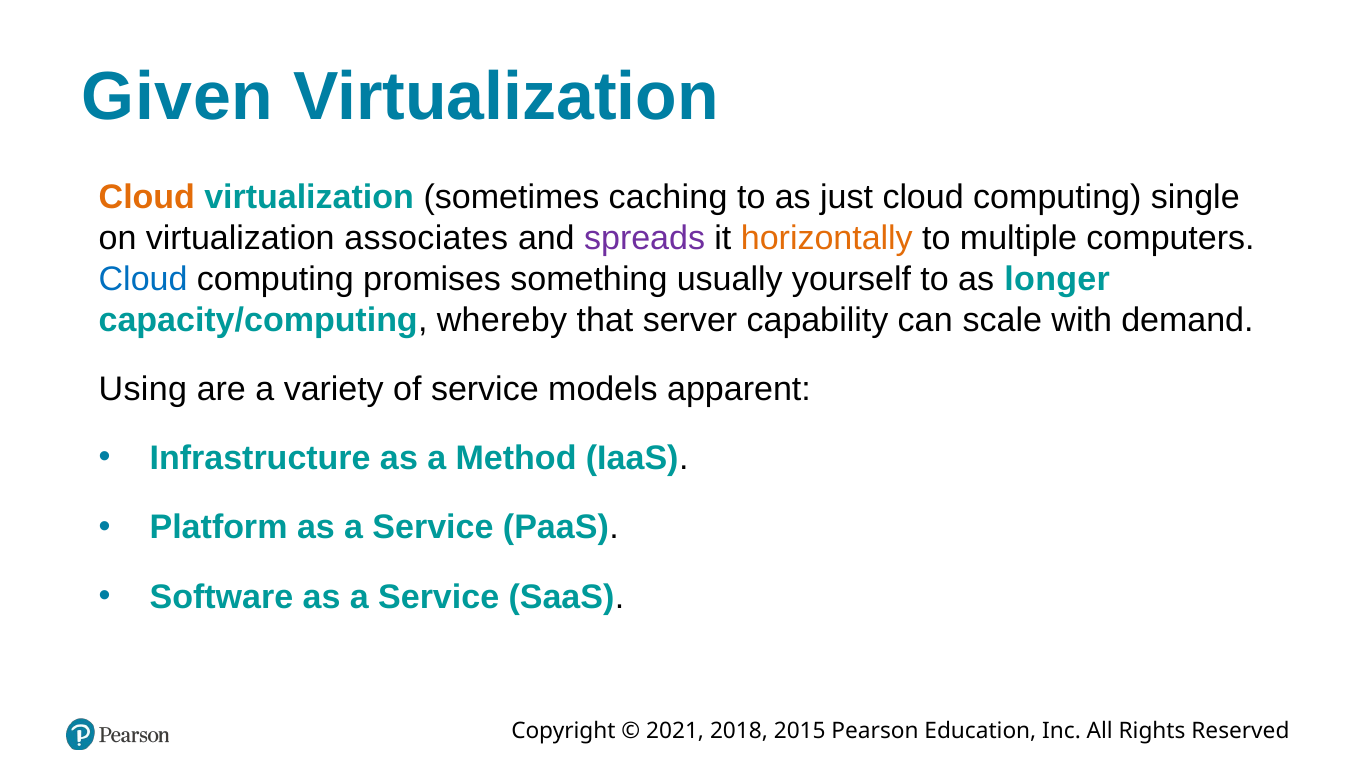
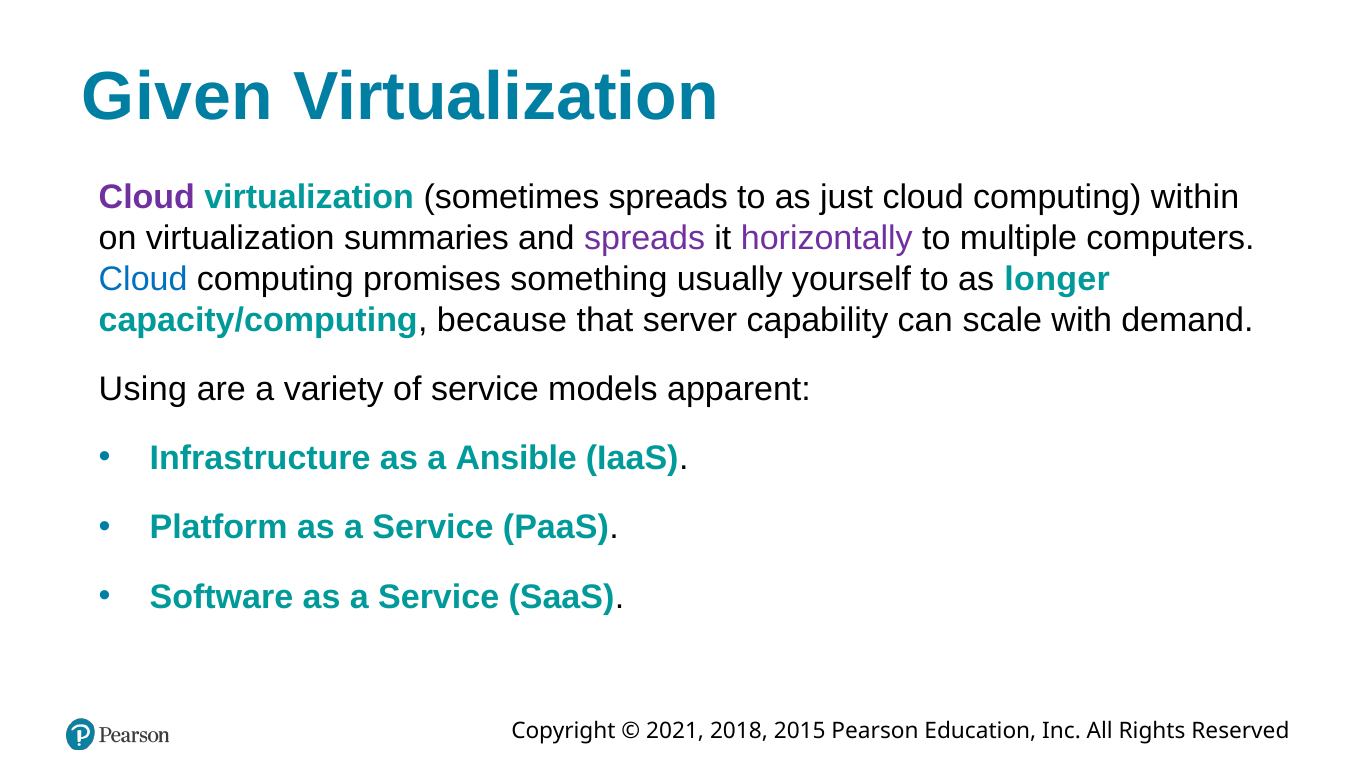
Cloud at (147, 197) colour: orange -> purple
sometimes caching: caching -> spreads
single: single -> within
associates: associates -> summaries
horizontally colour: orange -> purple
whereby: whereby -> because
Method: Method -> Ansible
